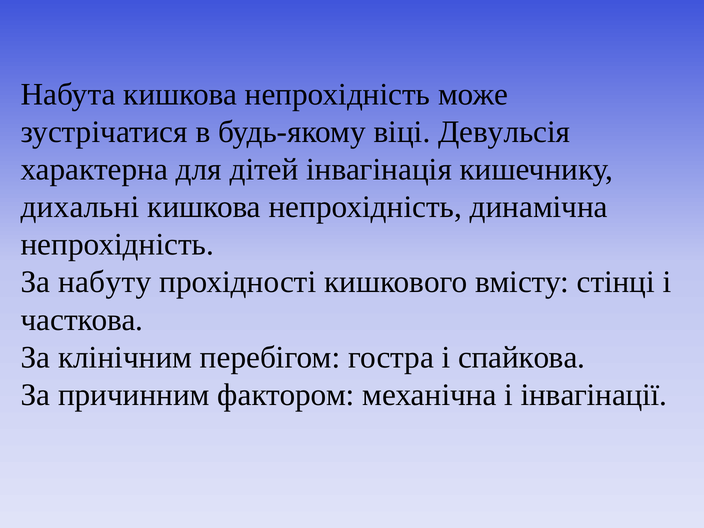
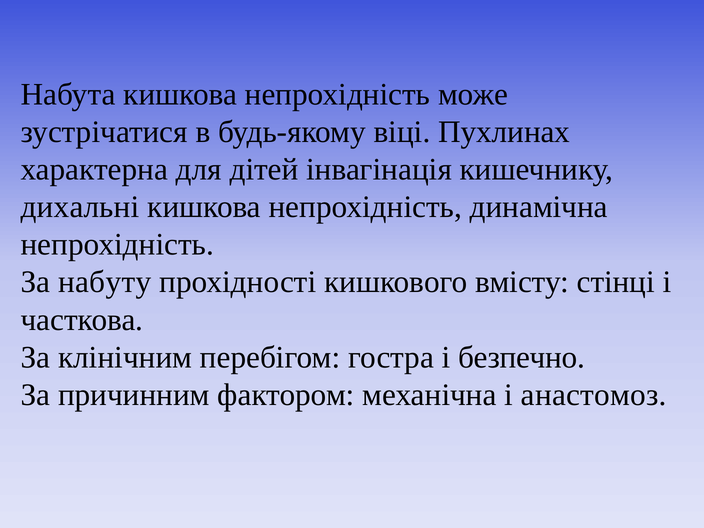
Девульсія: Девульсія -> Пухлинах
спайкова: спайкова -> безпечно
інвагінації: інвагінації -> анастомоз
